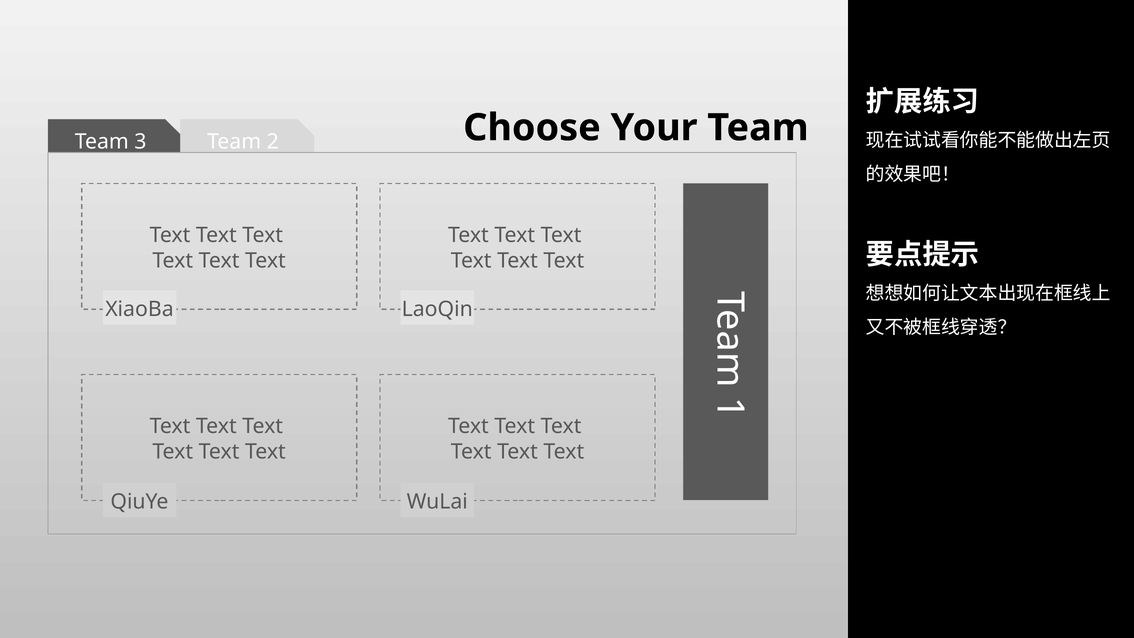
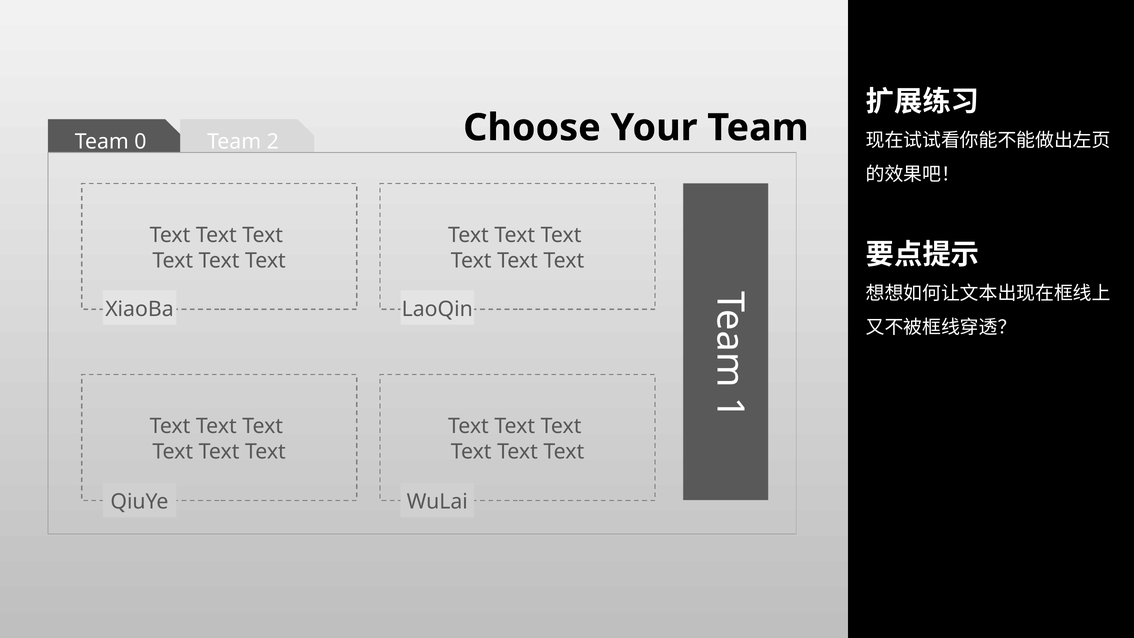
3: 3 -> 0
